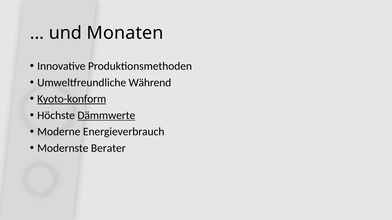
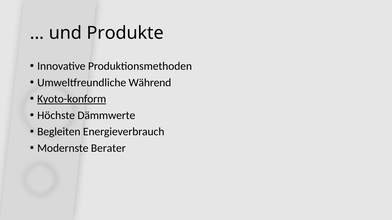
Monaten: Monaten -> Produkte
Dämmwerte underline: present -> none
Moderne: Moderne -> Begleiten
